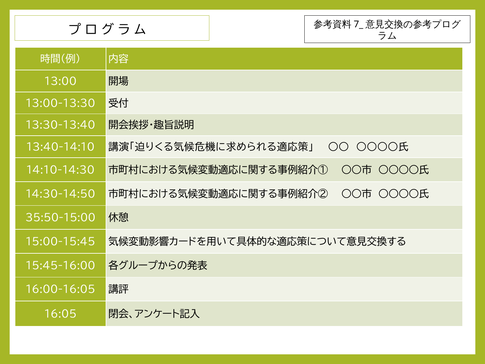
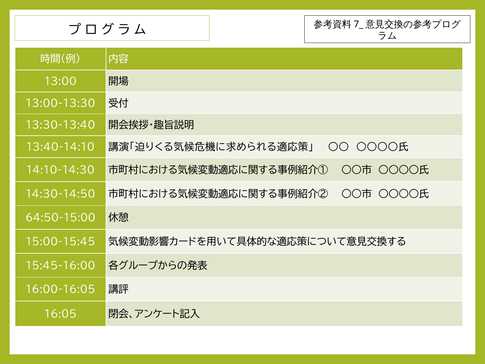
35:50-15:00: 35:50-15:00 -> 64:50-15:00
